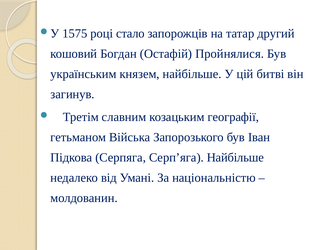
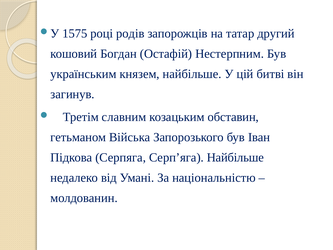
стало: стало -> родів
Пройнялися: Пройнялися -> Нестерпним
географії: географії -> обставин
